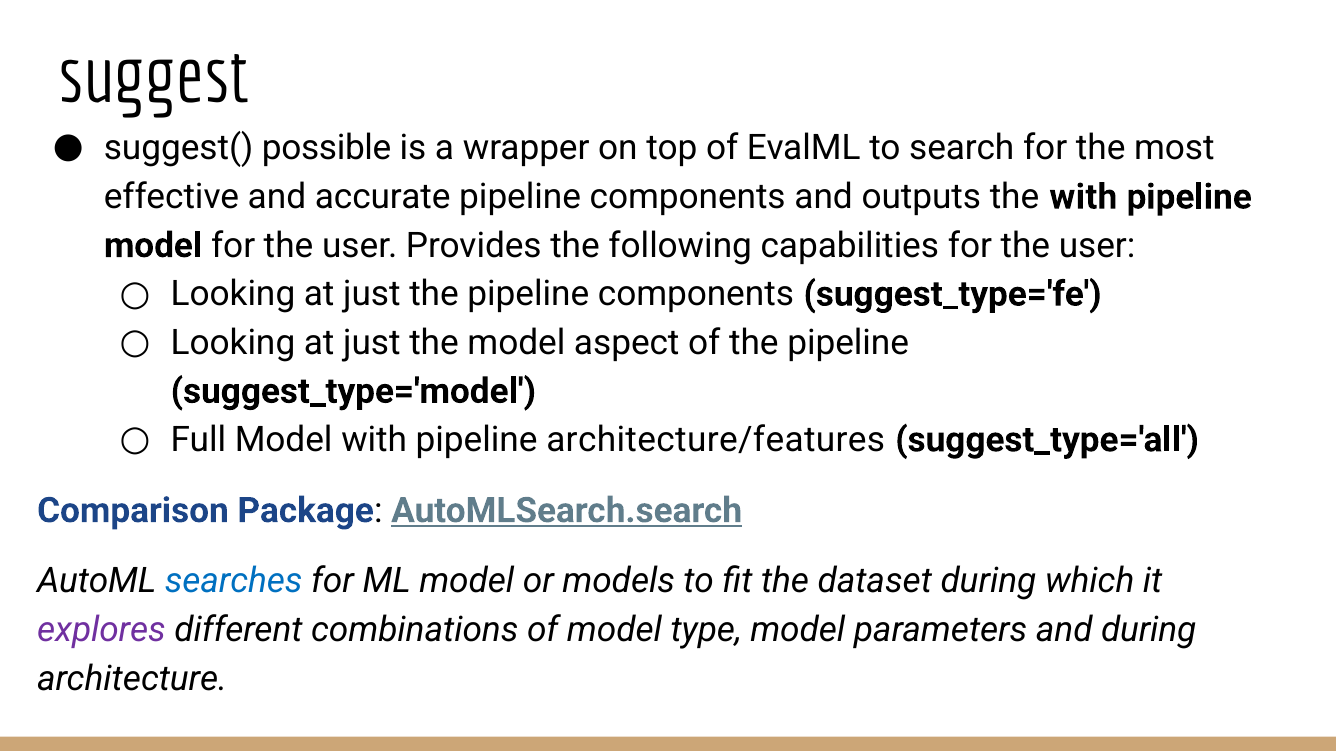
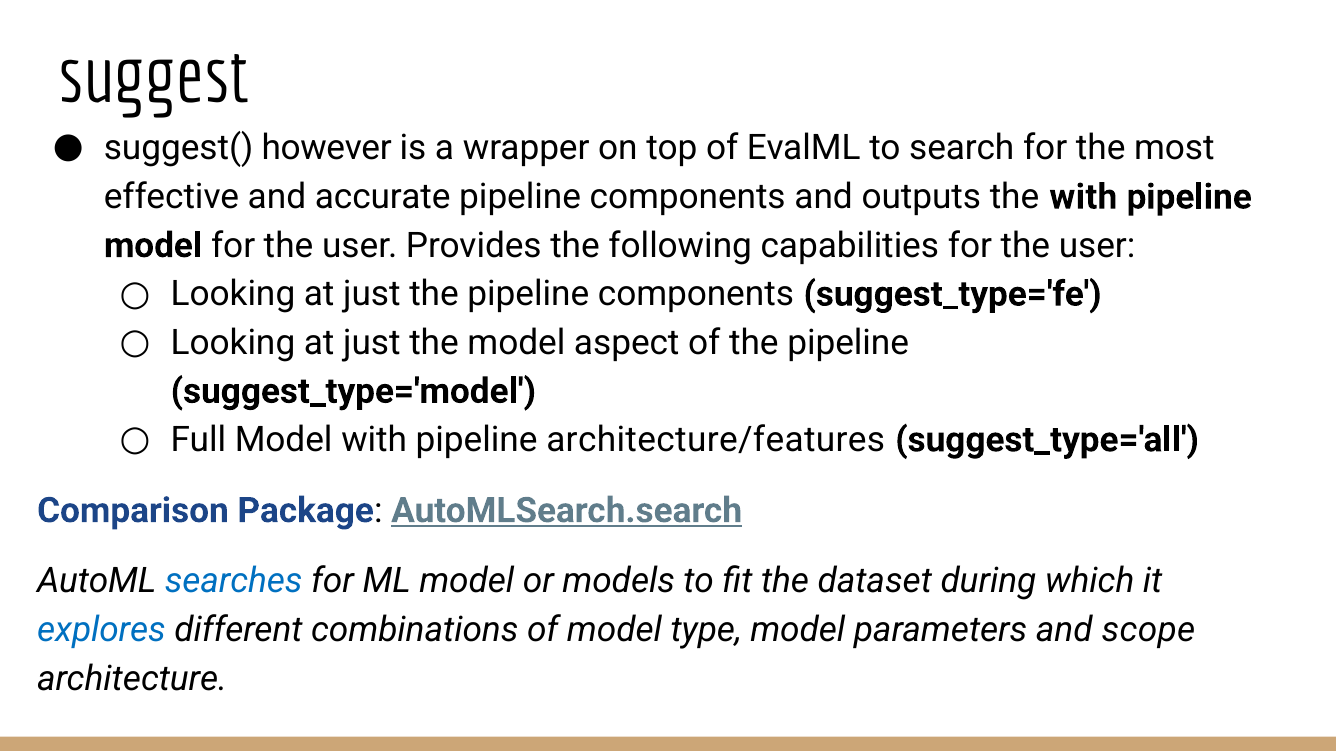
possible: possible -> however
explores colour: purple -> blue
and during: during -> scope
